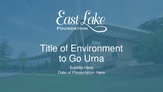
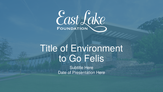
Urna: Urna -> Felis
